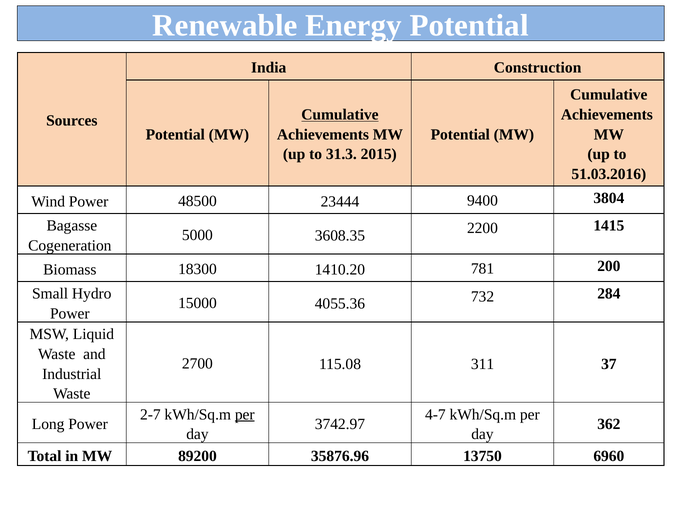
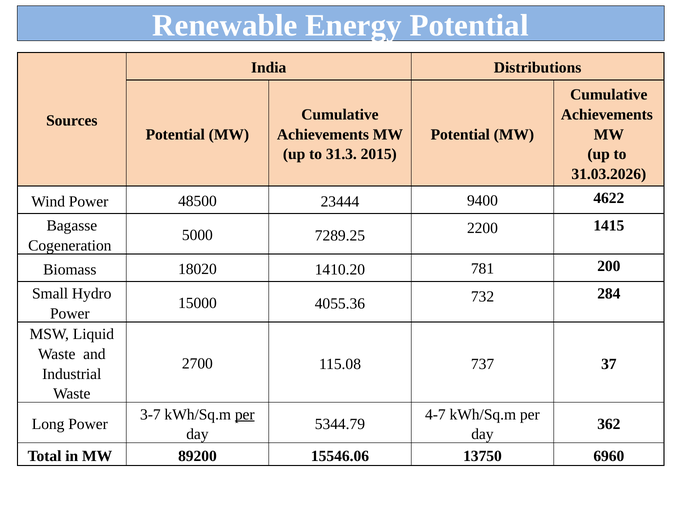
Construction: Construction -> Distributions
Cumulative at (340, 115) underline: present -> none
51.03.2016: 51.03.2016 -> 31.03.2026
3804: 3804 -> 4622
3608.35: 3608.35 -> 7289.25
18300: 18300 -> 18020
311: 311 -> 737
2-7: 2-7 -> 3-7
3742.97: 3742.97 -> 5344.79
35876.96: 35876.96 -> 15546.06
